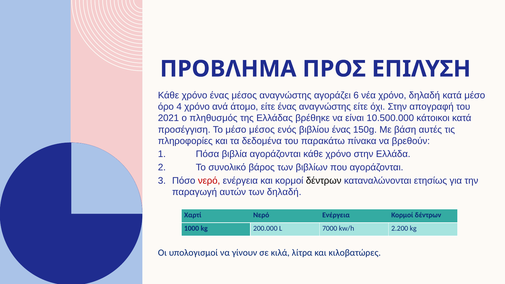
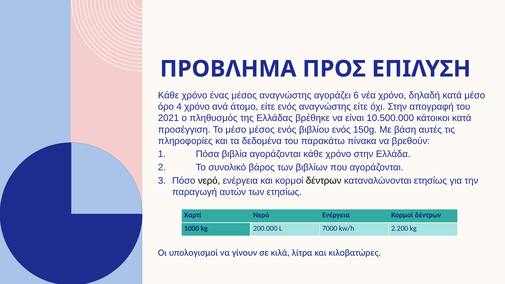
είτε ένας: ένας -> ενός
βιβλίου ένας: ένας -> ενός
νερό at (209, 181) colour: red -> black
των δηλαδή: δηλαδή -> ετησίως
